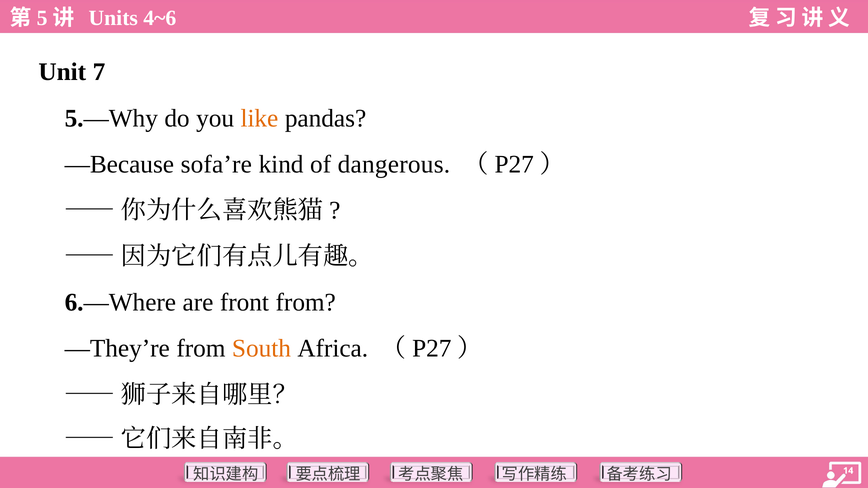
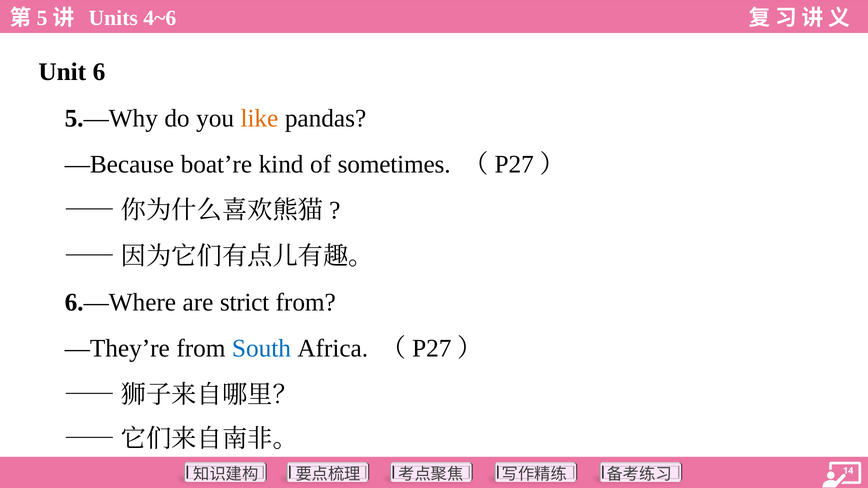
7: 7 -> 6
sofa’re: sofa’re -> boat’re
dangerous: dangerous -> sometimes
front: front -> strict
South colour: orange -> blue
